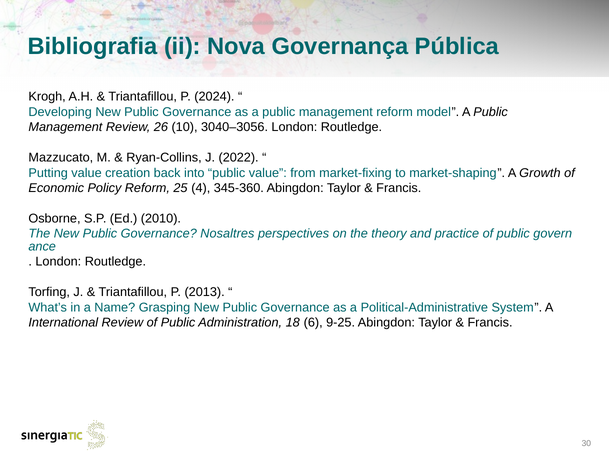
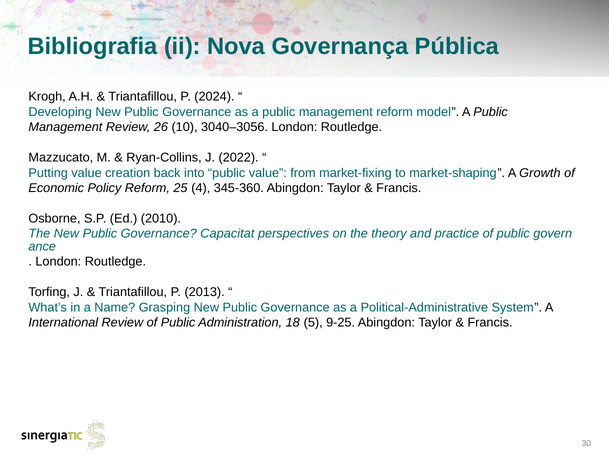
Nosaltres: Nosaltres -> Capacitat
6: 6 -> 5
